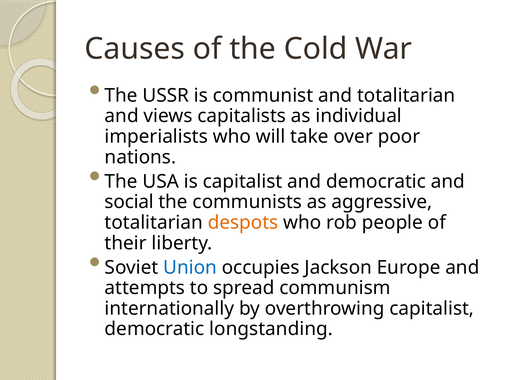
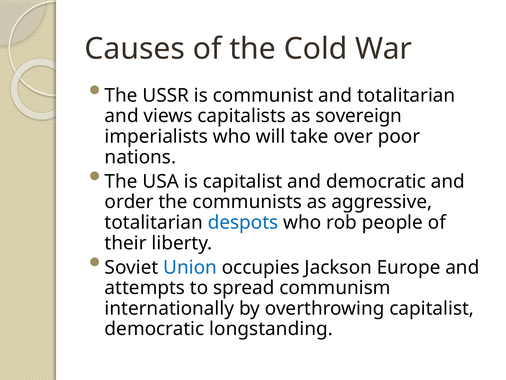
individual: individual -> sovereign
social: social -> order
despots colour: orange -> blue
